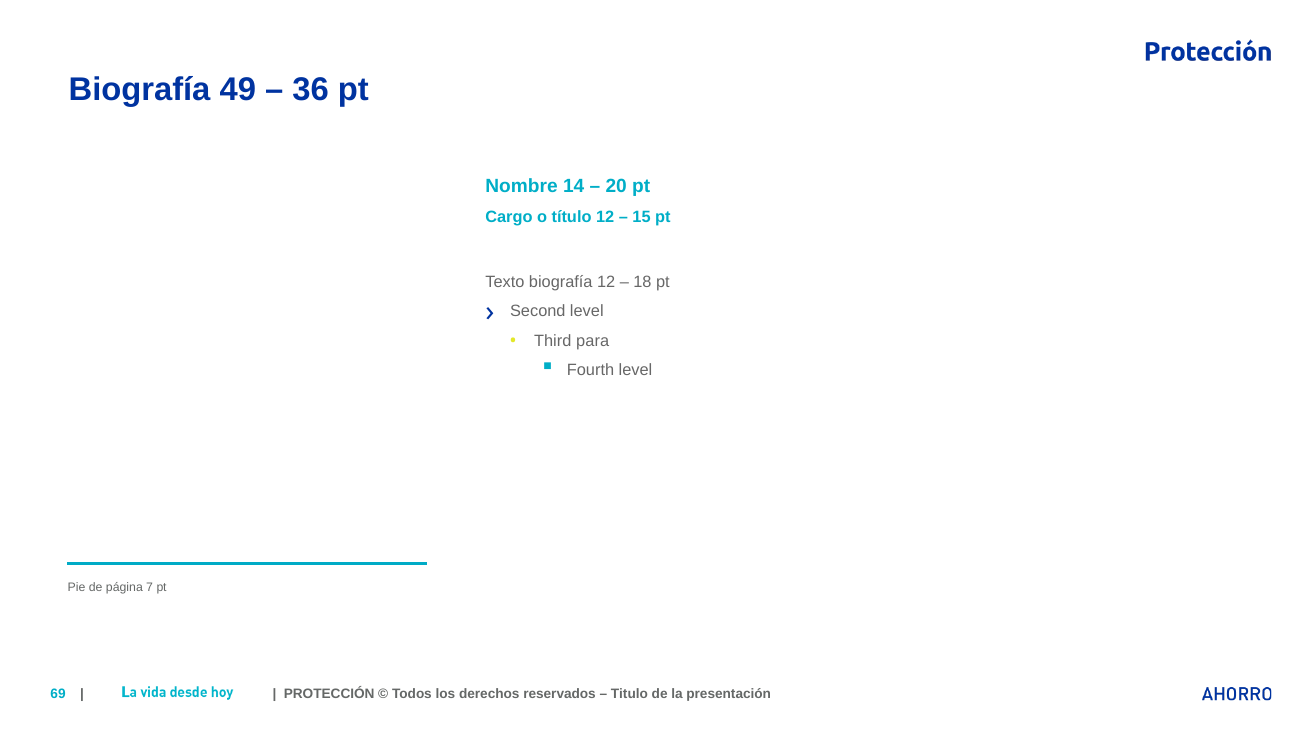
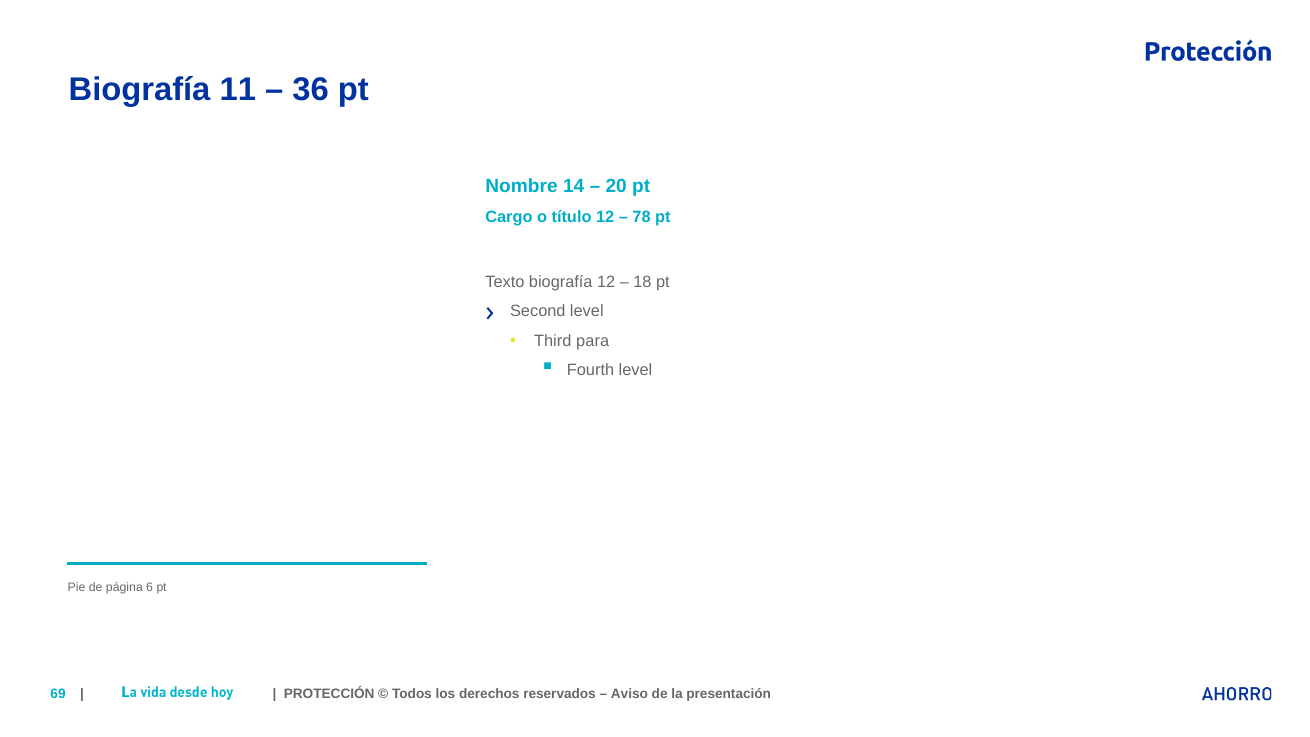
49: 49 -> 11
15: 15 -> 78
7: 7 -> 6
Titulo: Titulo -> Aviso
